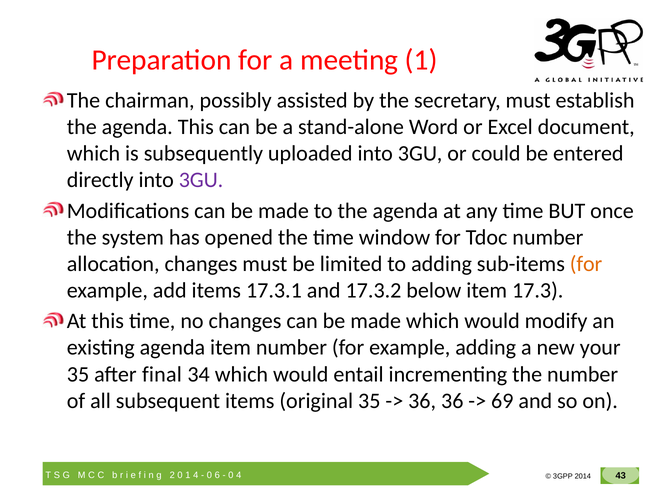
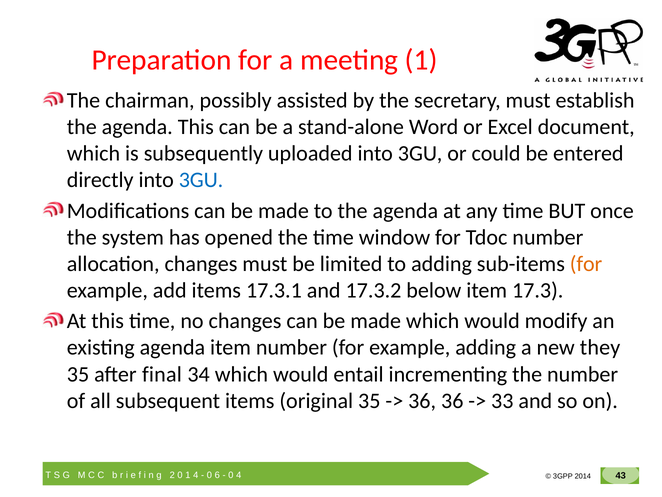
3GU at (201, 180) colour: purple -> blue
your: your -> they
69: 69 -> 33
